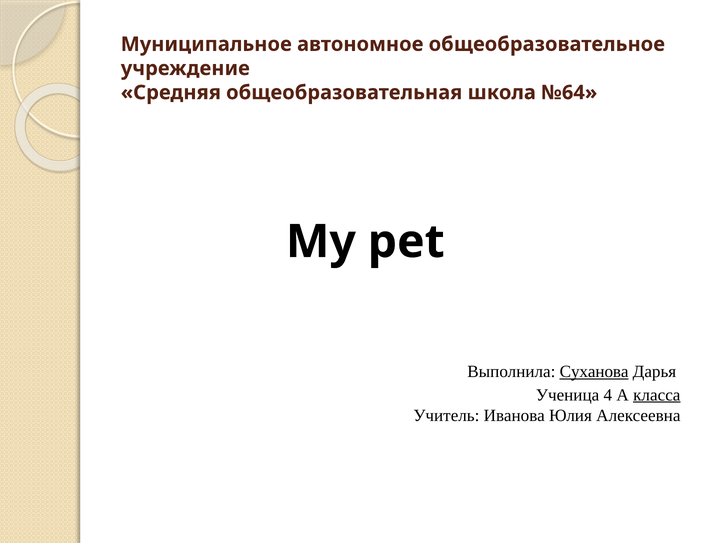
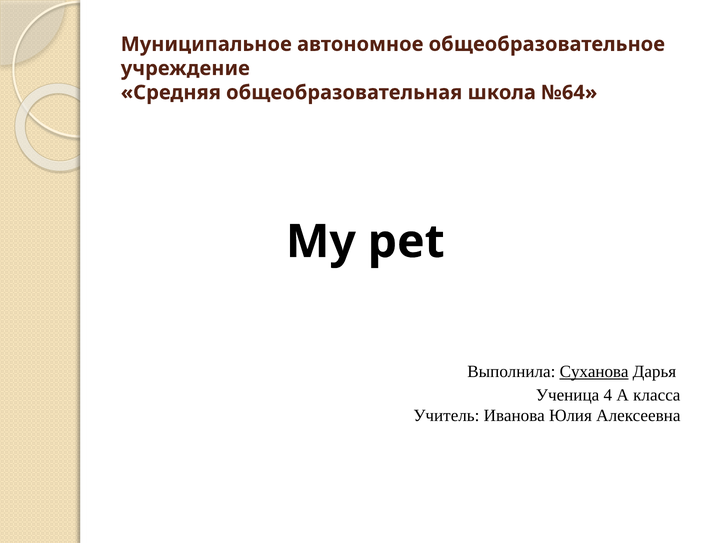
класса underline: present -> none
